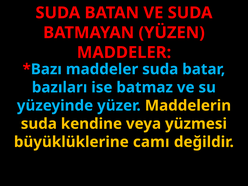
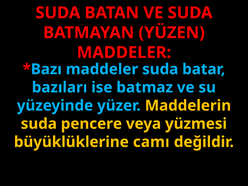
kendine: kendine -> pencere
